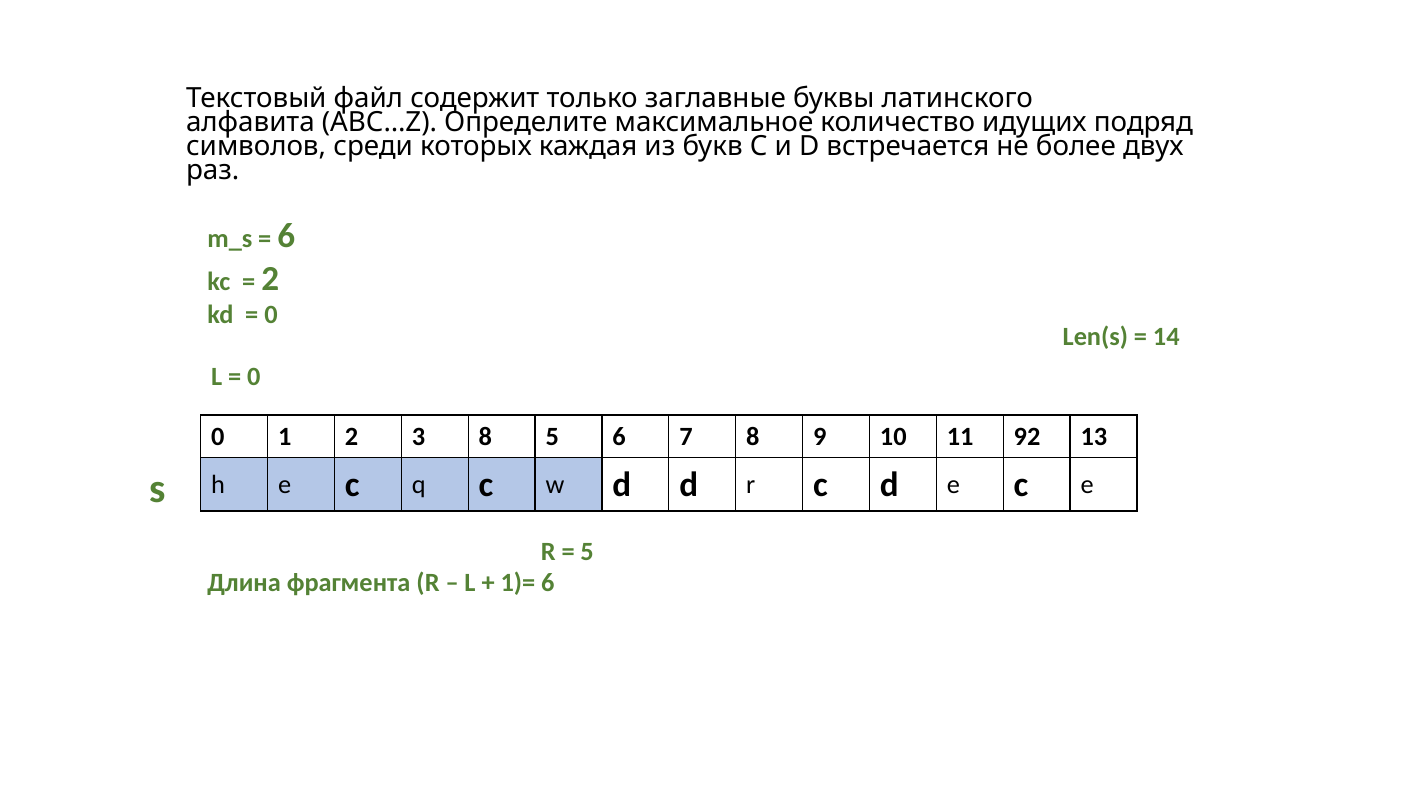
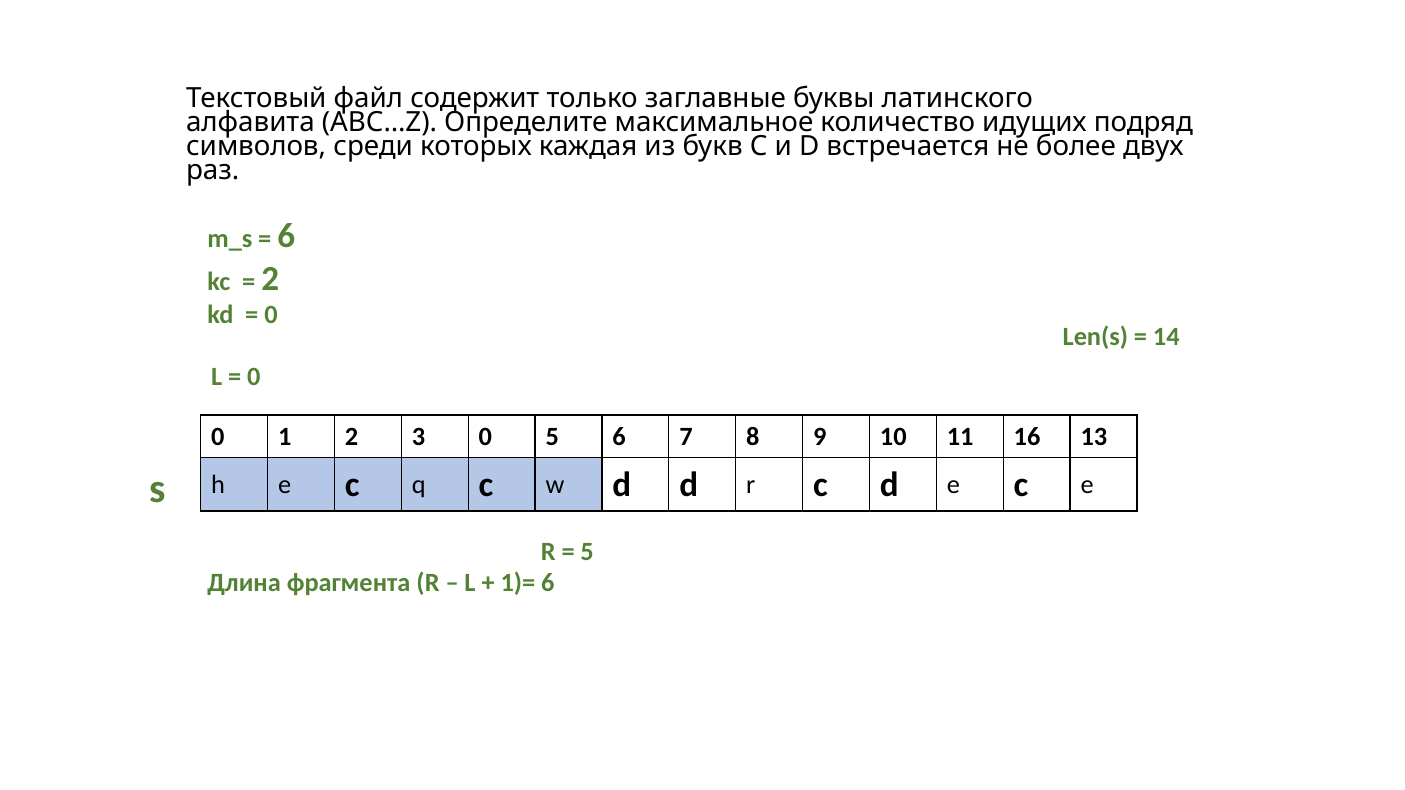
3 8: 8 -> 0
92: 92 -> 16
